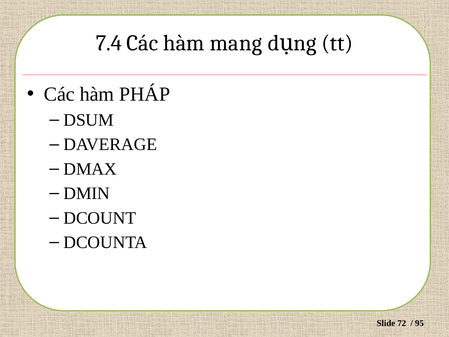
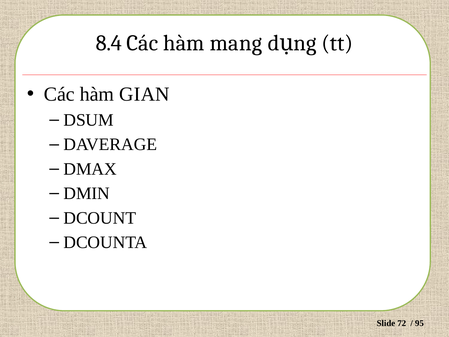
7.4: 7.4 -> 8.4
PHÁP: PHÁP -> GIAN
